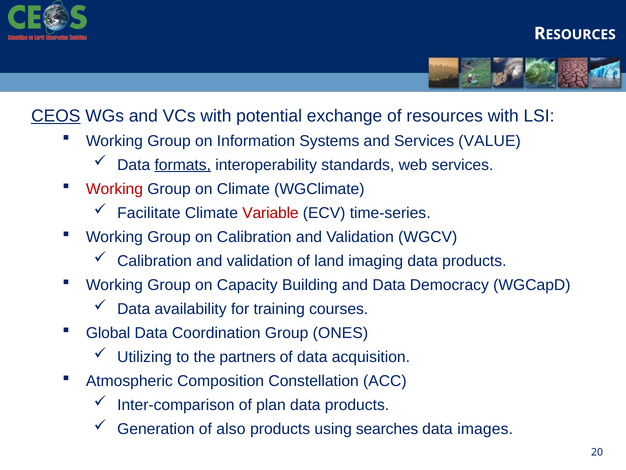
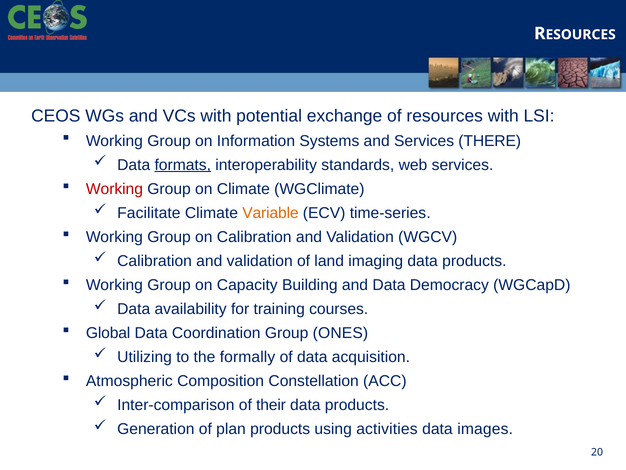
CEOS underline: present -> none
VALUE: VALUE -> THERE
Variable colour: red -> orange
partners: partners -> formally
plan: plan -> their
also: also -> plan
searches: searches -> activities
